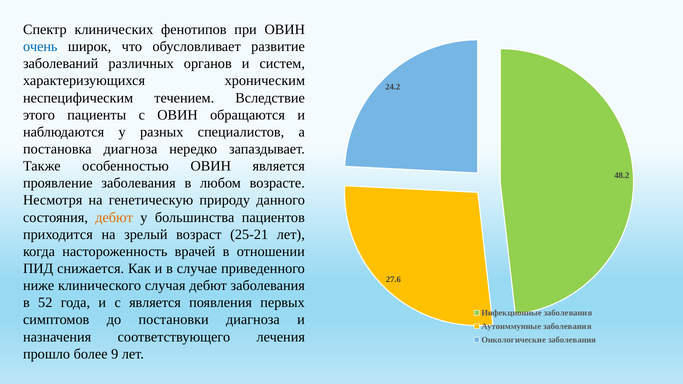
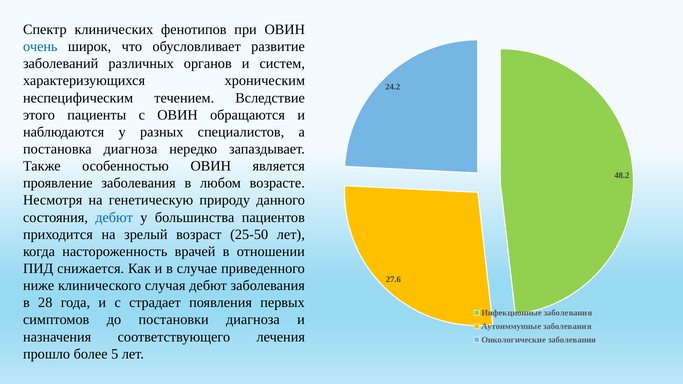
дебют at (114, 217) colour: orange -> blue
25-21: 25-21 -> 25-50
52: 52 -> 28
с является: является -> страдает
9: 9 -> 5
